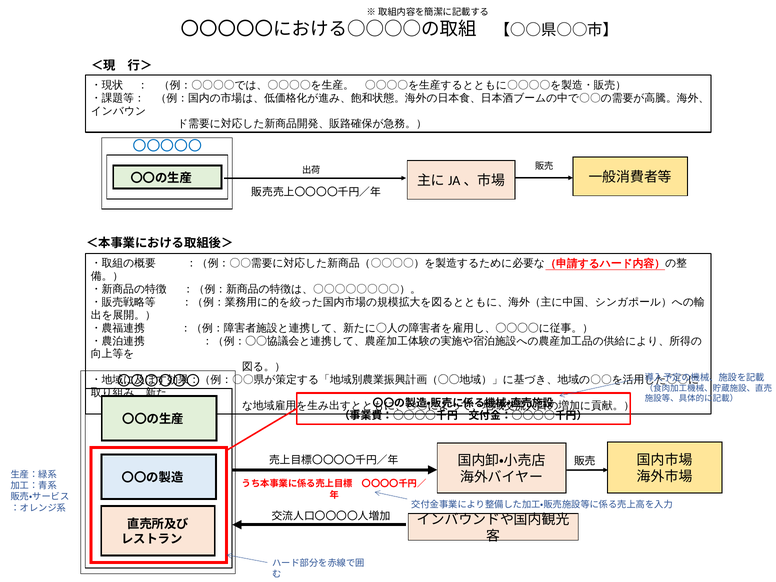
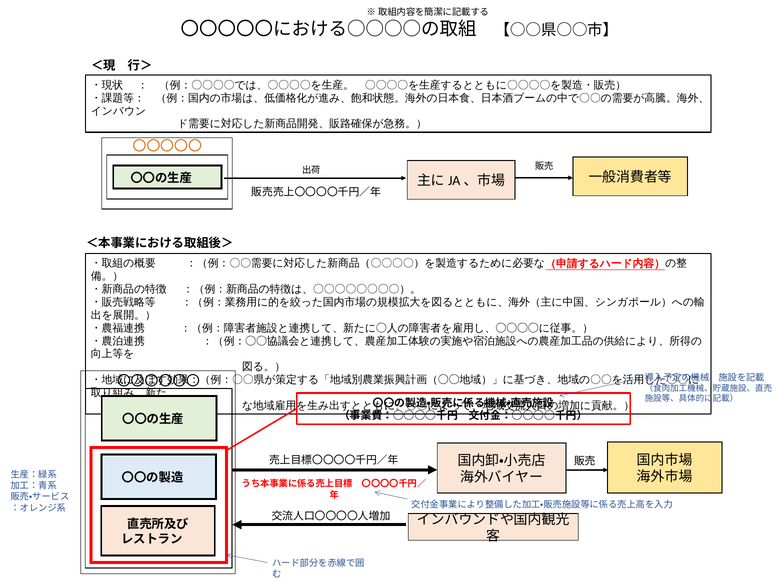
〇〇〇〇〇 colour: blue -> orange
